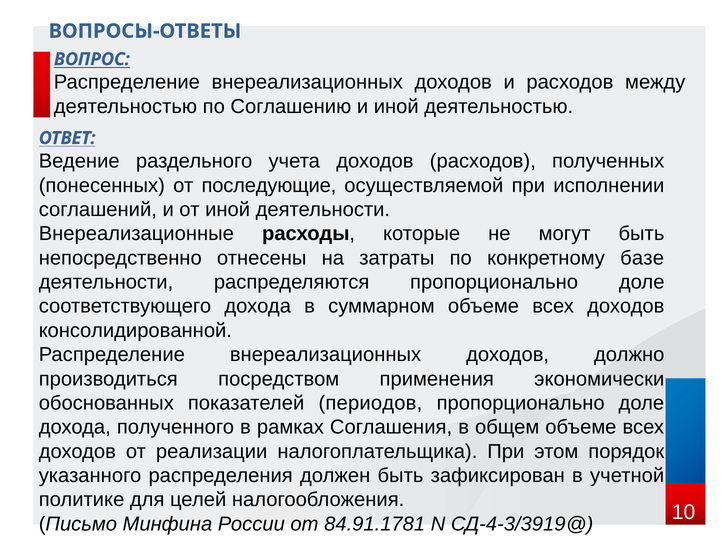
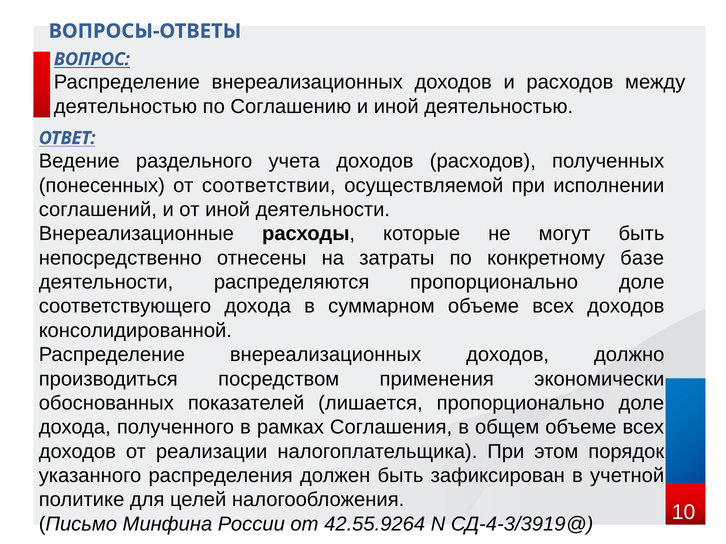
последующие: последующие -> соответствии
периодов: периодов -> лишается
84.91.1781: 84.91.1781 -> 42.55.9264
